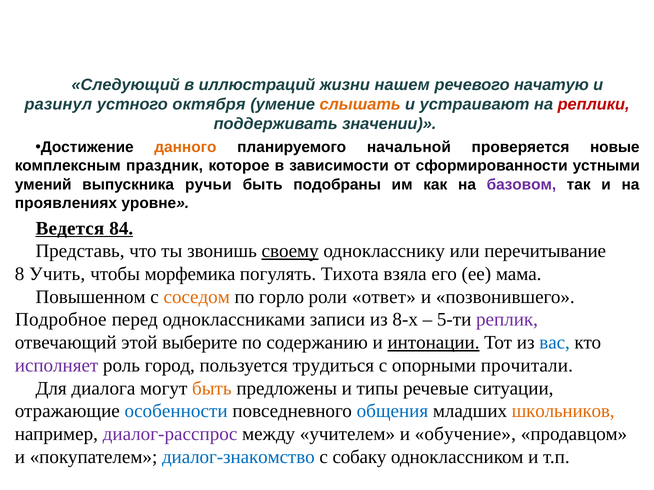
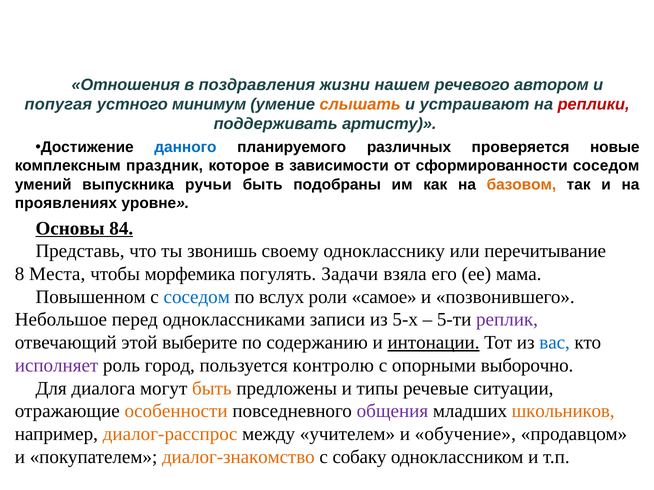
Следующий: Следующий -> Отношения
иллюстраций: иллюстраций -> поздравления
начатую: начатую -> автором
разинул: разинул -> попугая
октября: октября -> минимум
значении: значении -> артисту
данного colour: orange -> blue
начальной: начальной -> различных
сформированности устными: устными -> соседом
базовом colour: purple -> orange
Ведется: Ведется -> Основы
своему underline: present -> none
Учить: Учить -> Места
Тихота: Тихота -> Задачи
соседом at (197, 297) colour: orange -> blue
горло: горло -> вслух
ответ: ответ -> самое
Подробное: Подробное -> Небольшое
8-х: 8-х -> 5-х
трудиться: трудиться -> контролю
прочитали: прочитали -> выборочно
особенности colour: blue -> orange
общения colour: blue -> purple
диалог-расспрос colour: purple -> orange
диалог-знакомство colour: blue -> orange
